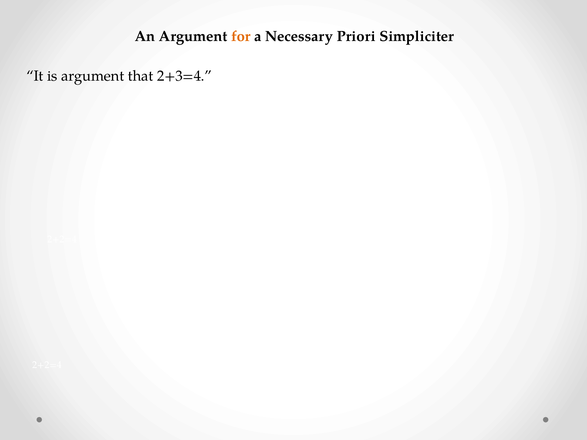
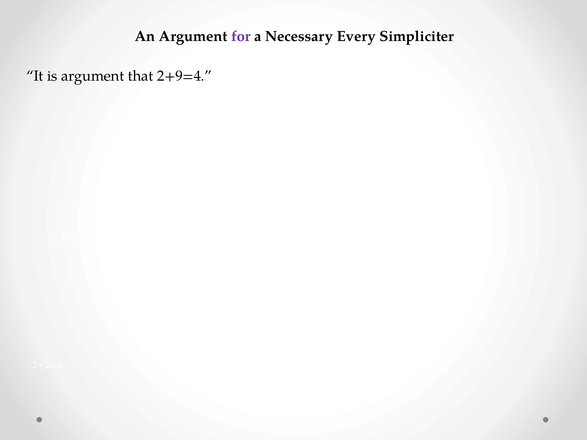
for colour: orange -> purple
Priori: Priori -> Every
2+3=4: 2+3=4 -> 2+9=4
